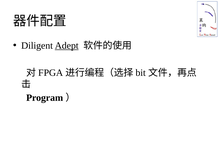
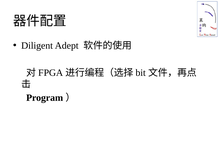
Adept underline: present -> none
